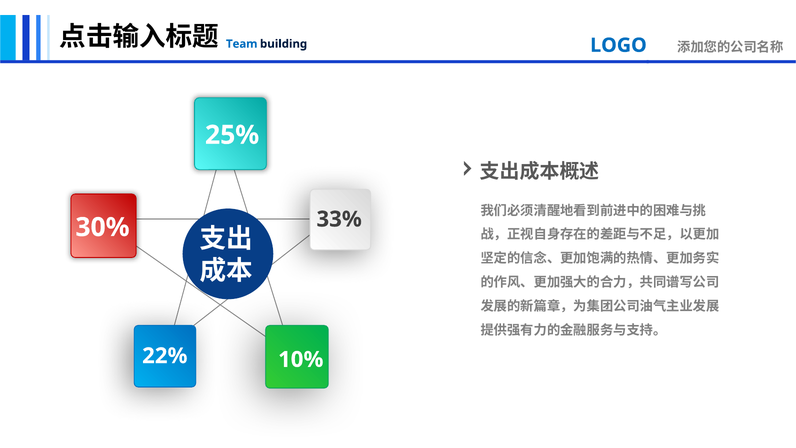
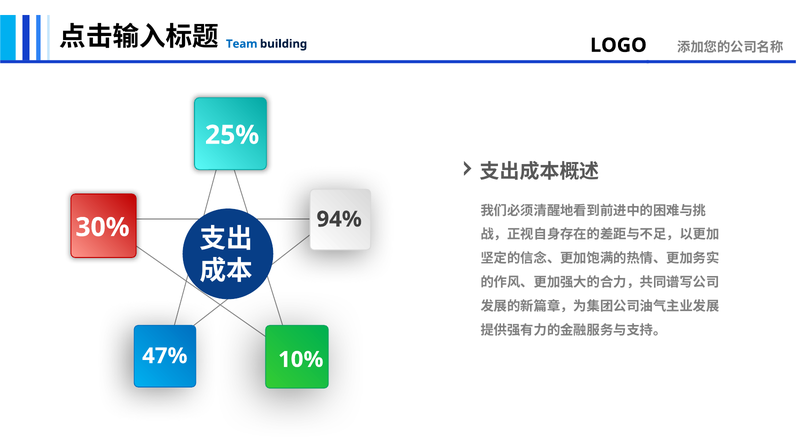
LOGO colour: blue -> black
33%: 33% -> 94%
22%: 22% -> 47%
